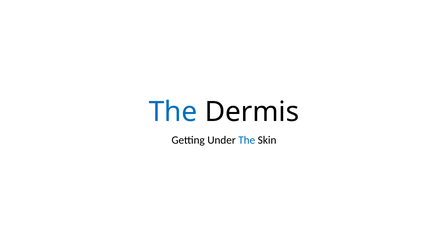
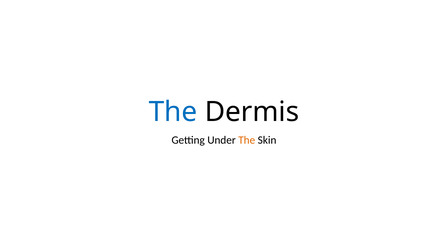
The at (247, 140) colour: blue -> orange
